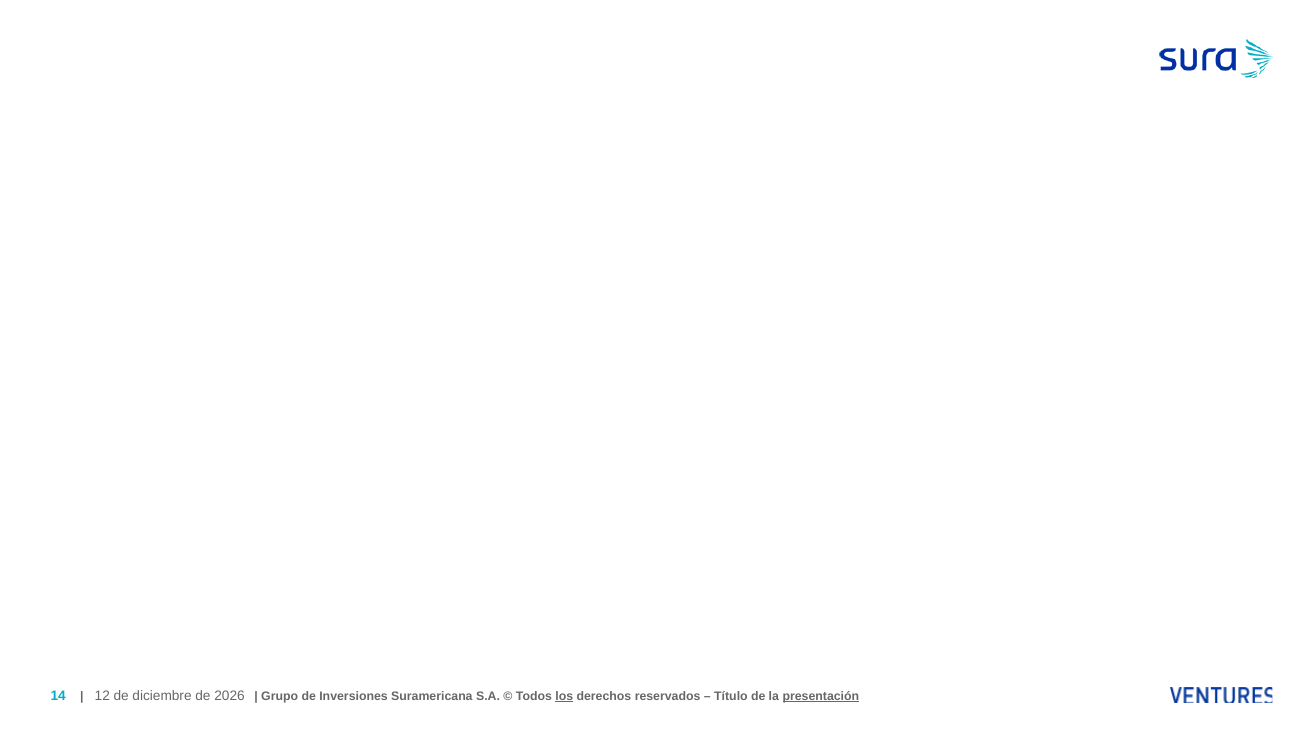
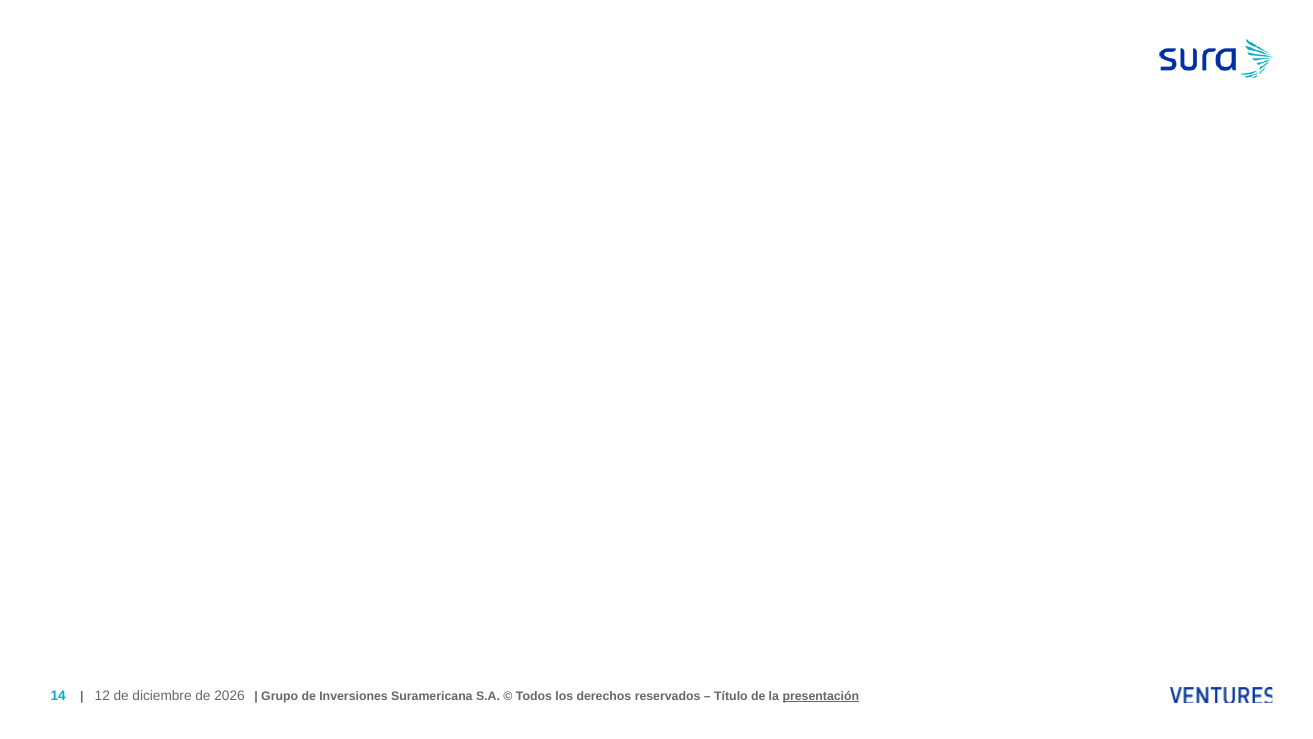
los underline: present -> none
